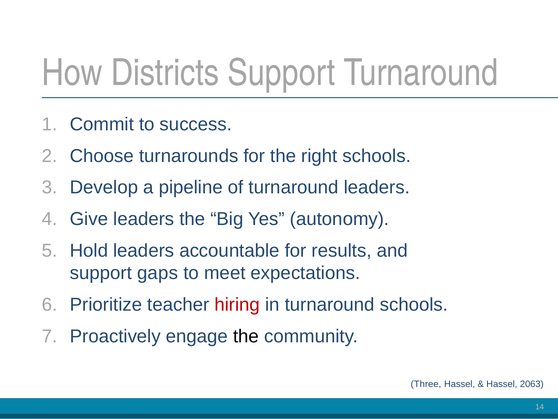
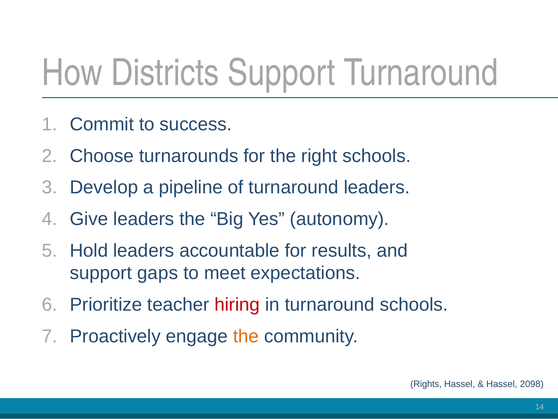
the at (246, 336) colour: black -> orange
Three: Three -> Rights
2063: 2063 -> 2098
